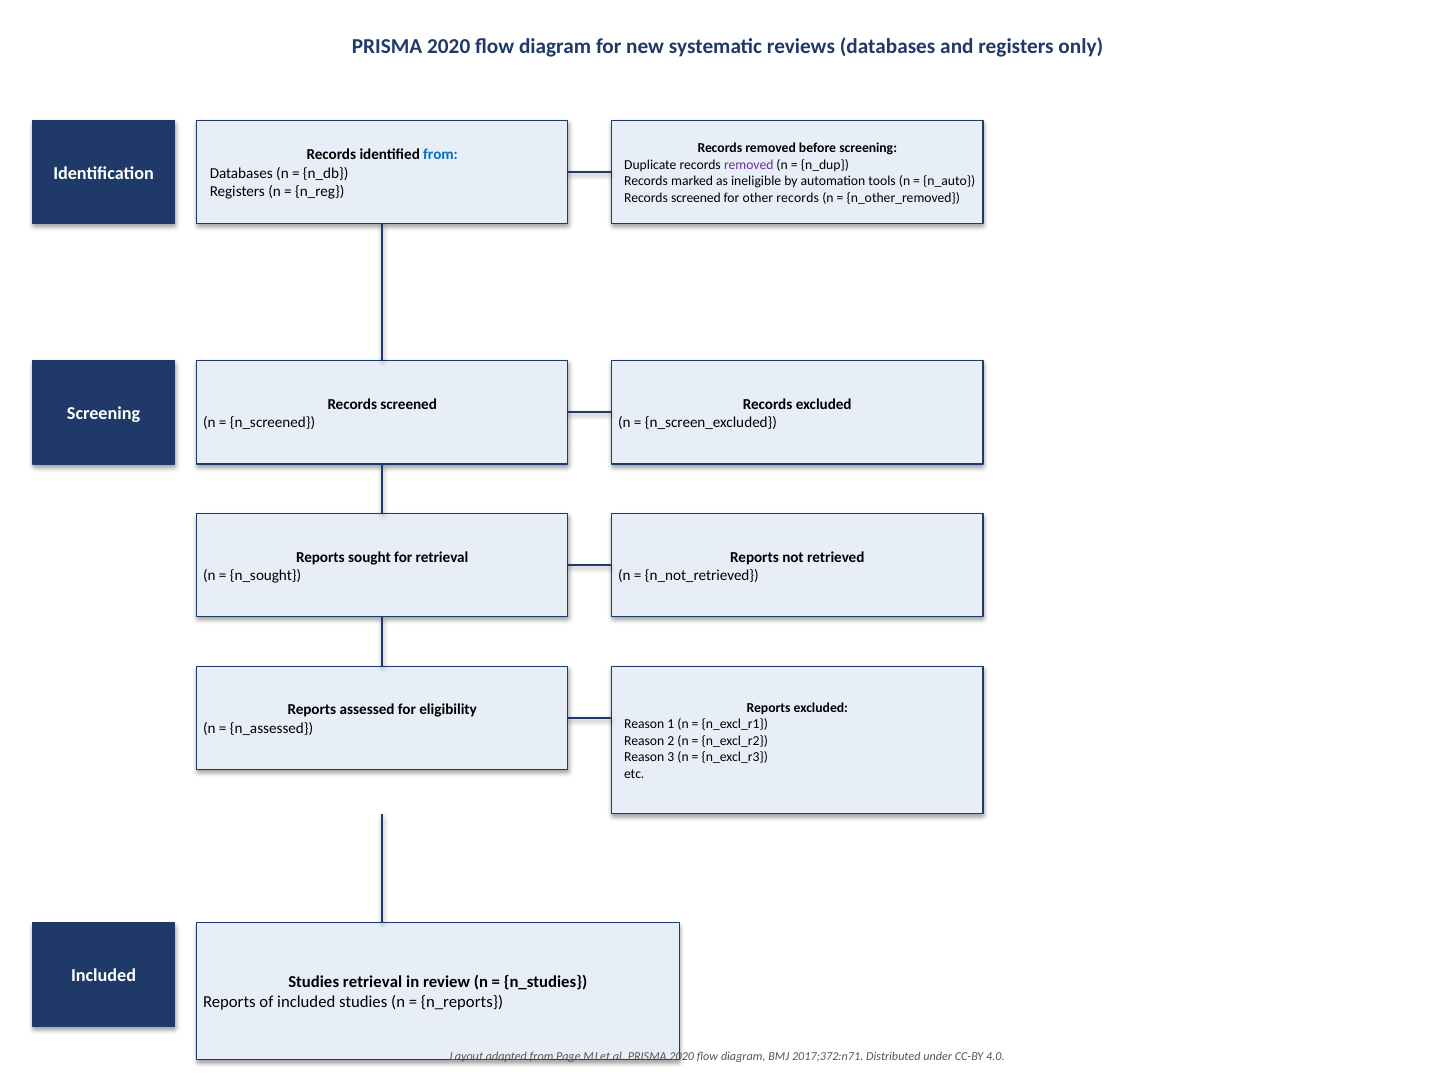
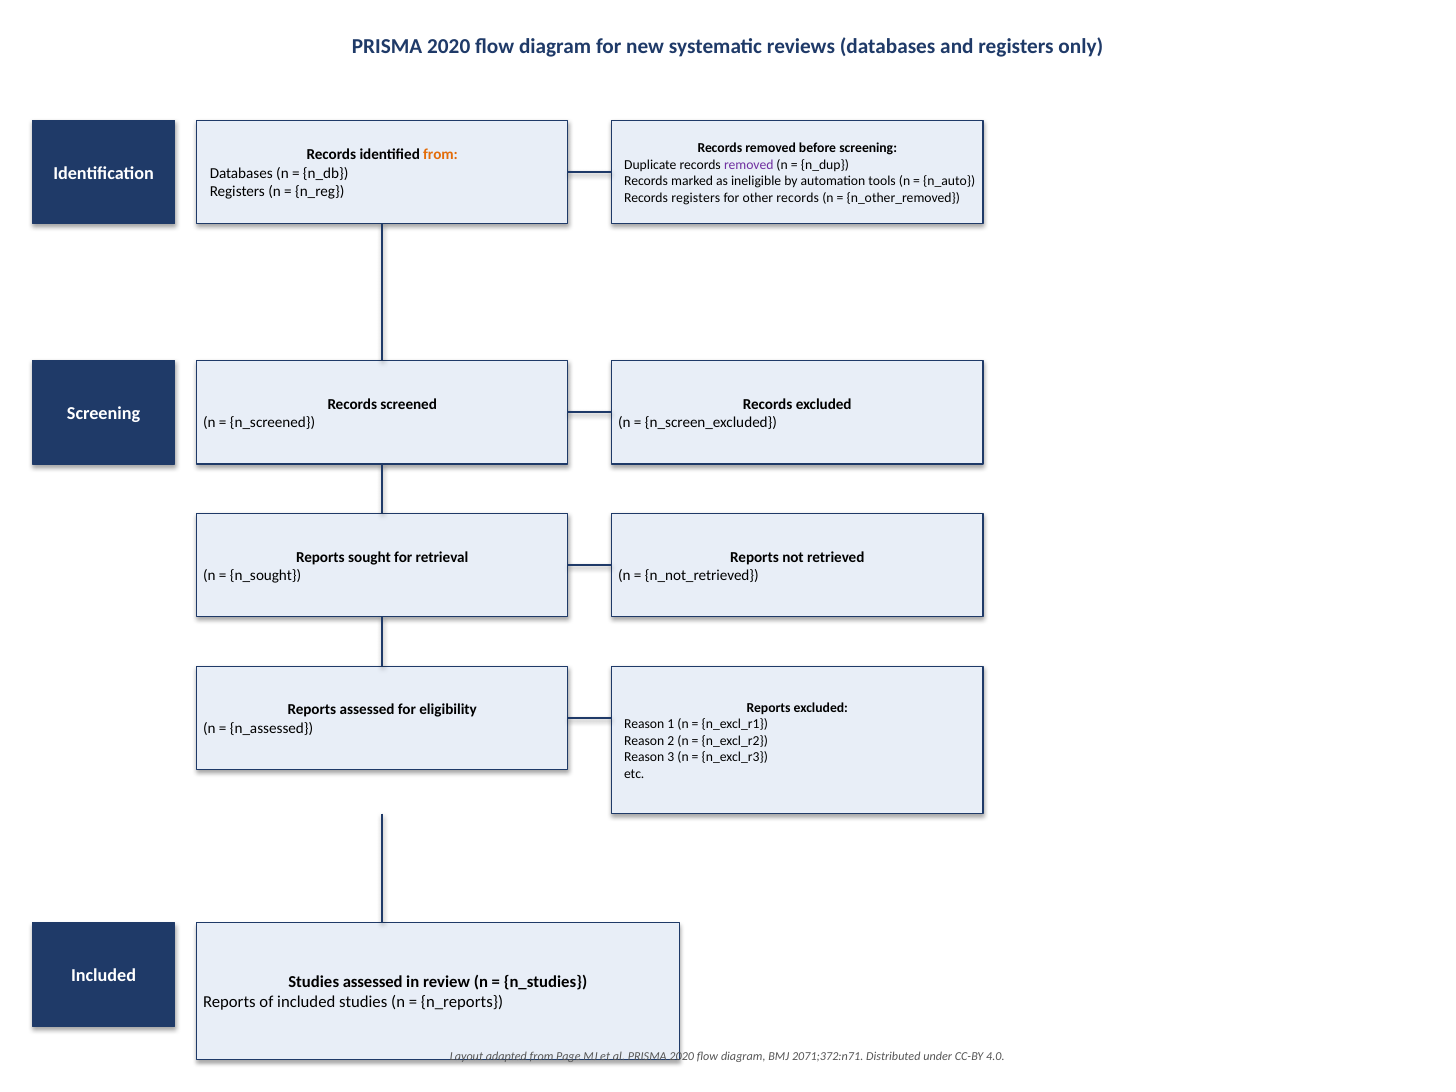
from at (441, 155) colour: blue -> orange
screened at (696, 198): screened -> registers
Studies retrieval: retrieval -> assessed
2017;372:n71: 2017;372:n71 -> 2071;372:n71
